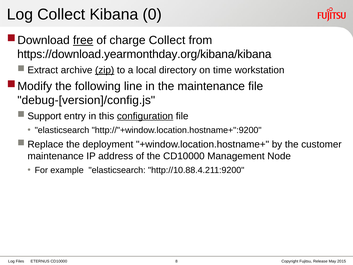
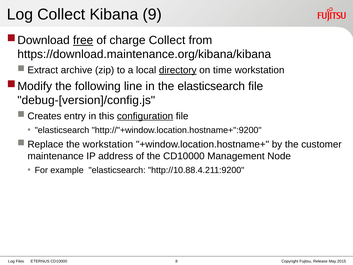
0: 0 -> 9
https://download.yearmonthday.org/kibana/kibana: https://download.yearmonthday.org/kibana/kibana -> https://download.maintenance.org/kibana/kibana
zip underline: present -> none
directory underline: none -> present
the maintenance: maintenance -> elasticsearch
Support: Support -> Creates
the deployment: deployment -> workstation
